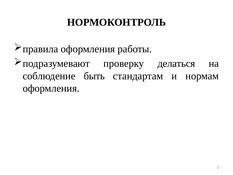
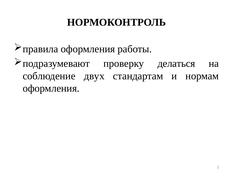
быть: быть -> двух
